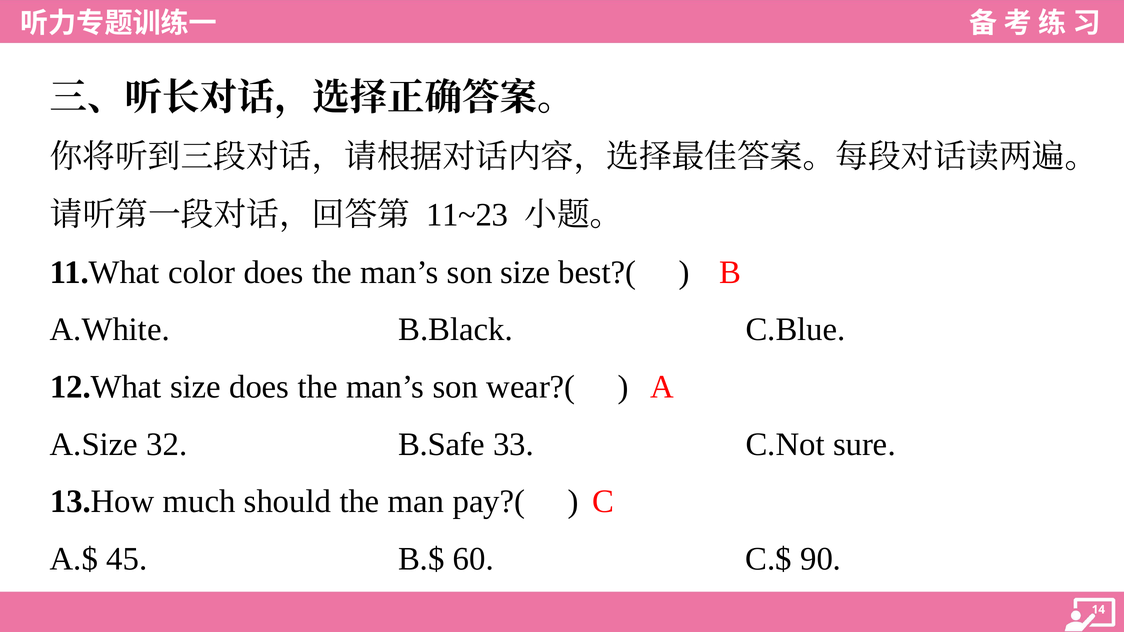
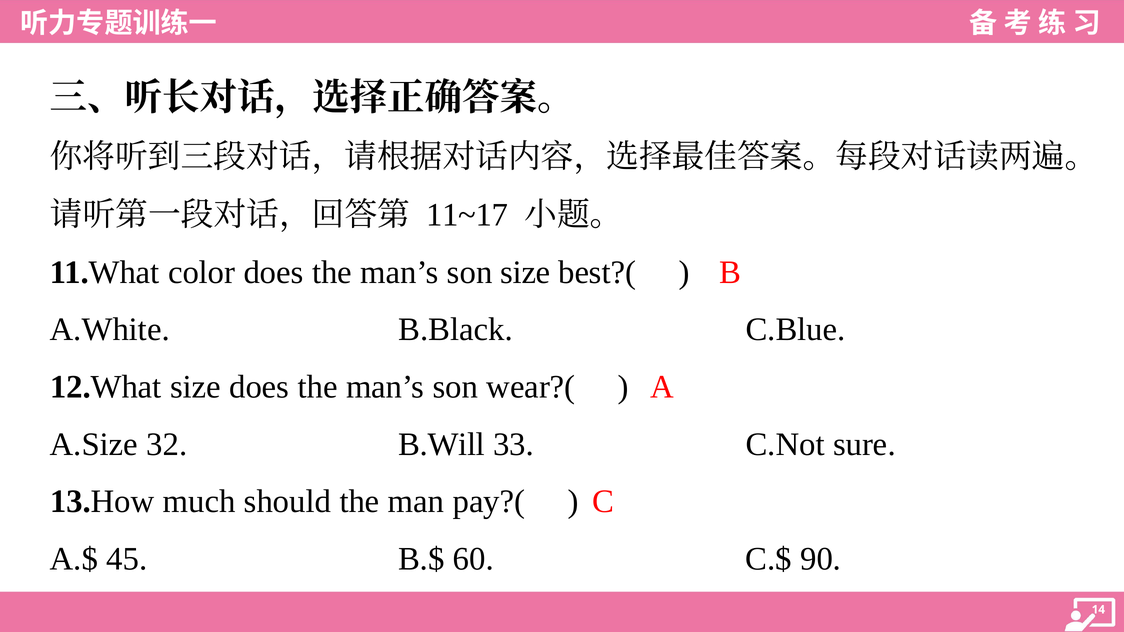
11~23: 11~23 -> 11~17
B.Safe: B.Safe -> B.Will
